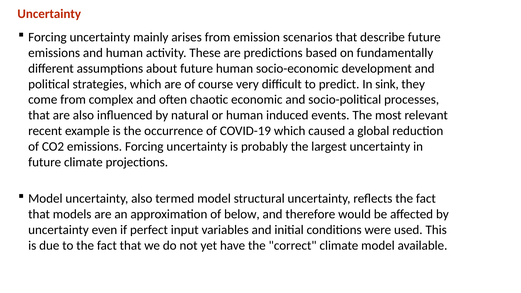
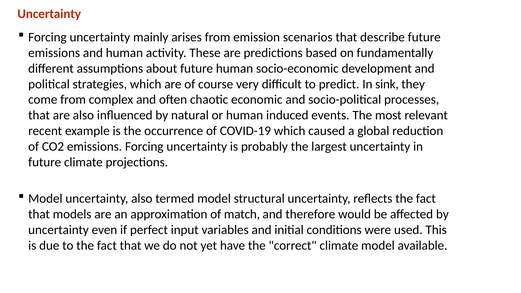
below: below -> match
